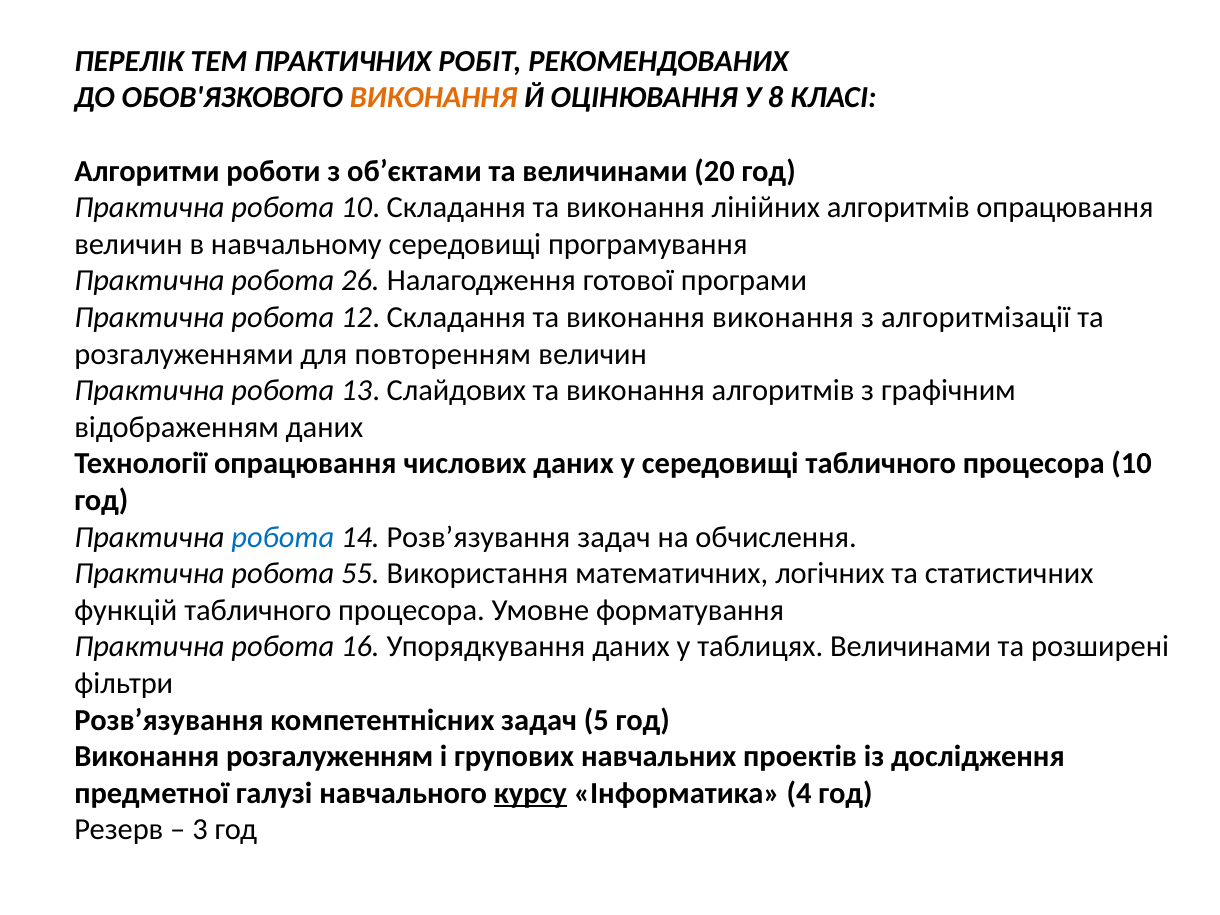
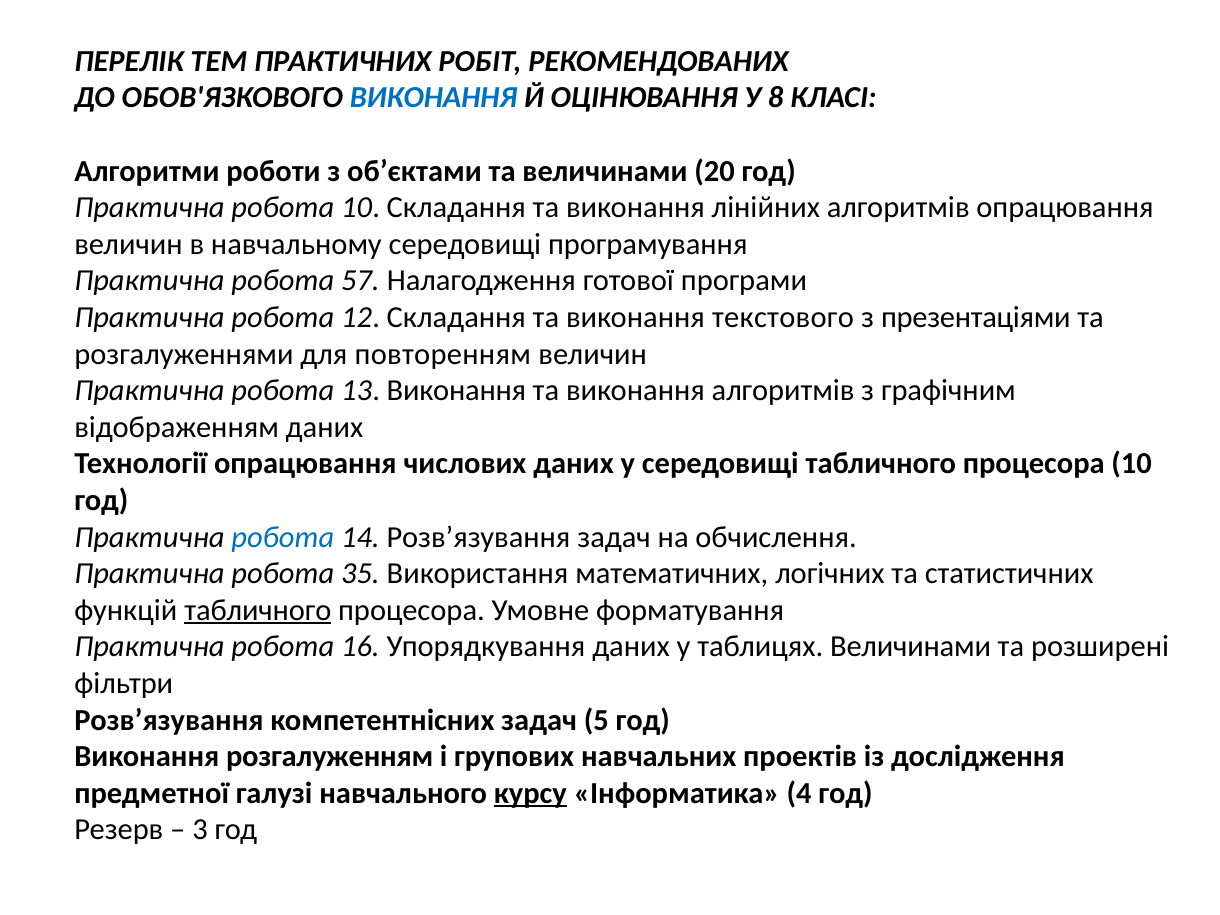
ВИКОНАННЯ at (433, 98) colour: orange -> blue
26: 26 -> 57
виконання виконання: виконання -> текстового
алгоритмізації: алгоритмізації -> презентаціями
13 Слайдових: Слайдових -> Виконання
55: 55 -> 35
табличного at (258, 610) underline: none -> present
